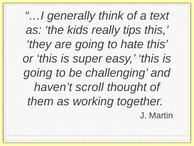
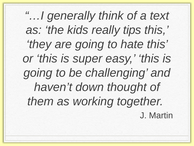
scroll: scroll -> down
